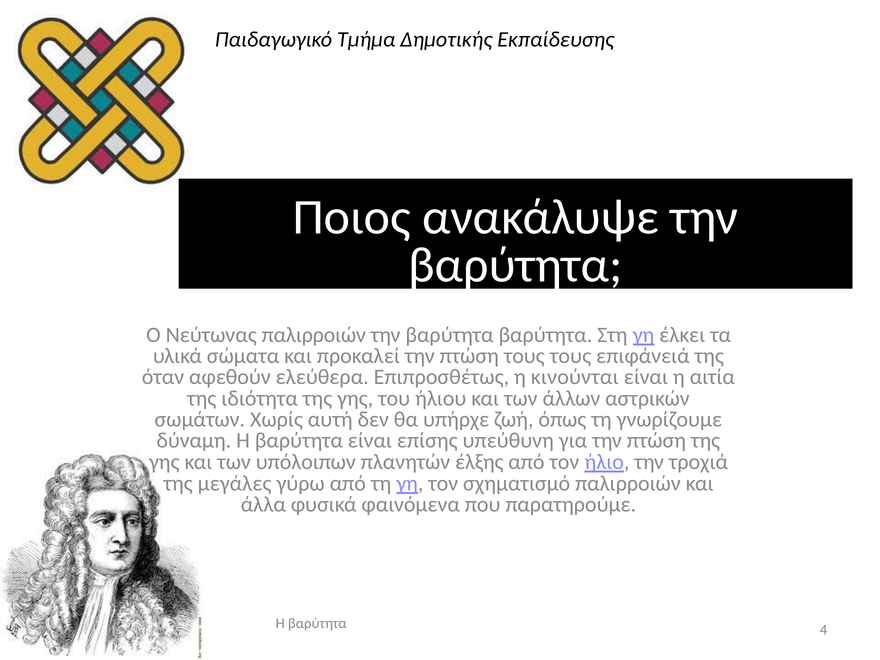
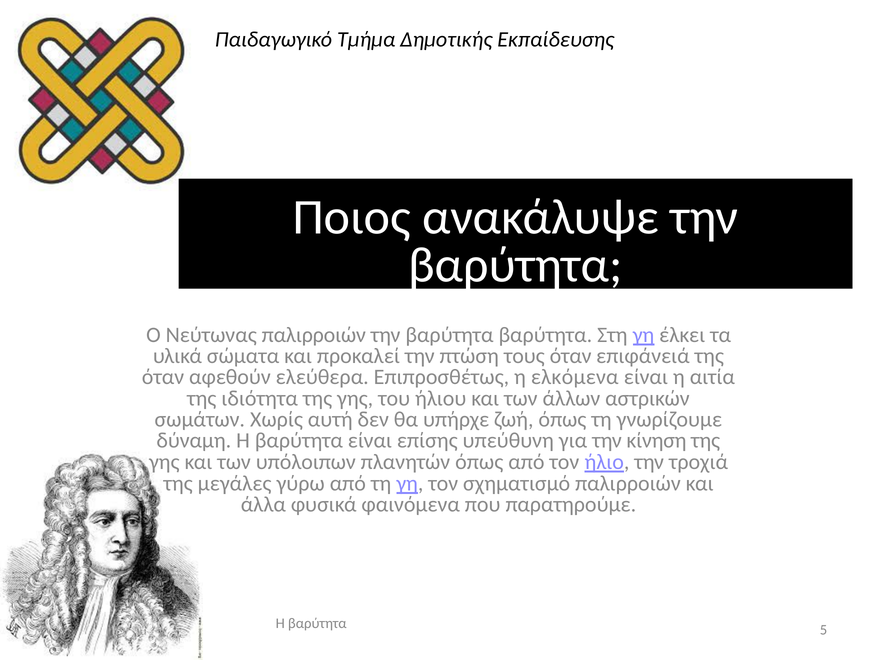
τους τους: τους -> όταν
κινούνται: κινούνται -> ελκόμενα
για την πτώση: πτώση -> κίνηση
πλανητών έλξης: έλξης -> όπως
4: 4 -> 5
